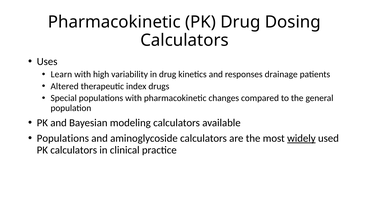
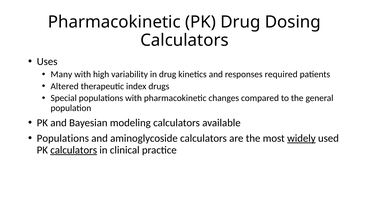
Learn: Learn -> Many
drainage: drainage -> required
calculators at (74, 150) underline: none -> present
